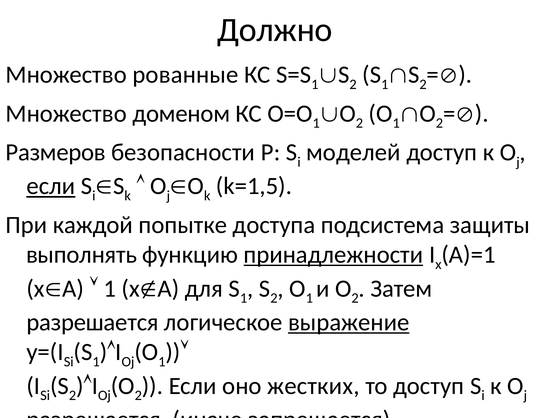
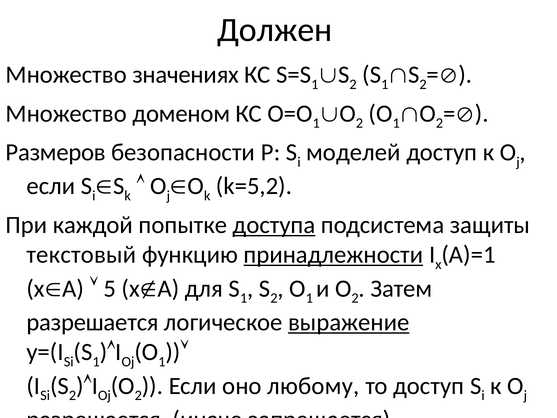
Должно: Должно -> Должен
рованные: рованные -> значениях
если at (51, 186) underline: present -> none
k=1,5: k=1,5 -> k=5,2
доступа underline: none -> present
выполнять: выполнять -> текстовый
1 at (110, 288): 1 -> 5
жестких: жестких -> любому
